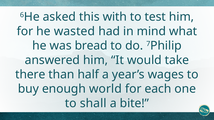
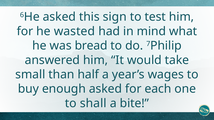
with: with -> sign
there: there -> small
enough world: world -> asked
